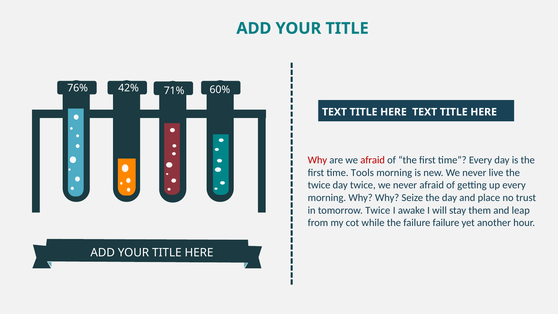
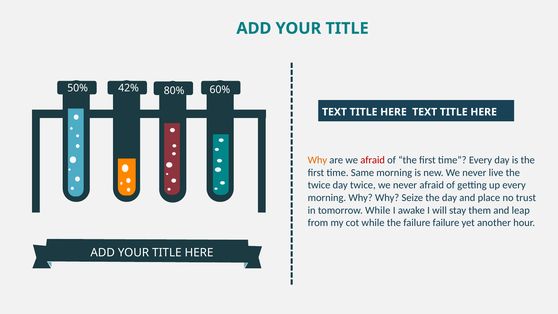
76%: 76% -> 50%
71%: 71% -> 80%
Why at (317, 160) colour: red -> orange
Tools: Tools -> Same
tomorrow Twice: Twice -> While
